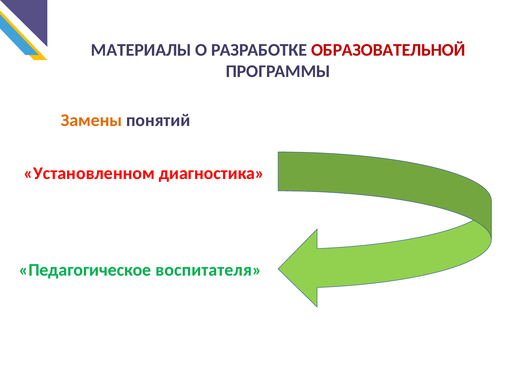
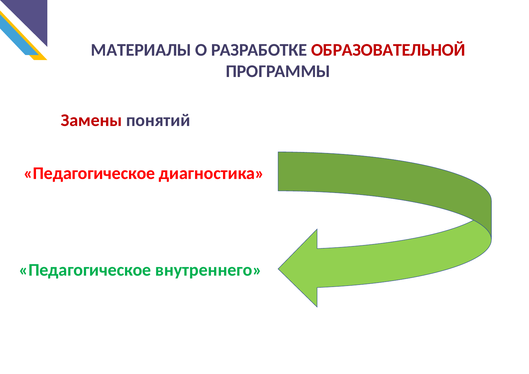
Замены colour: orange -> red
Установленном at (89, 173): Установленном -> Педагогическое
воспитателя: воспитателя -> внутреннего
